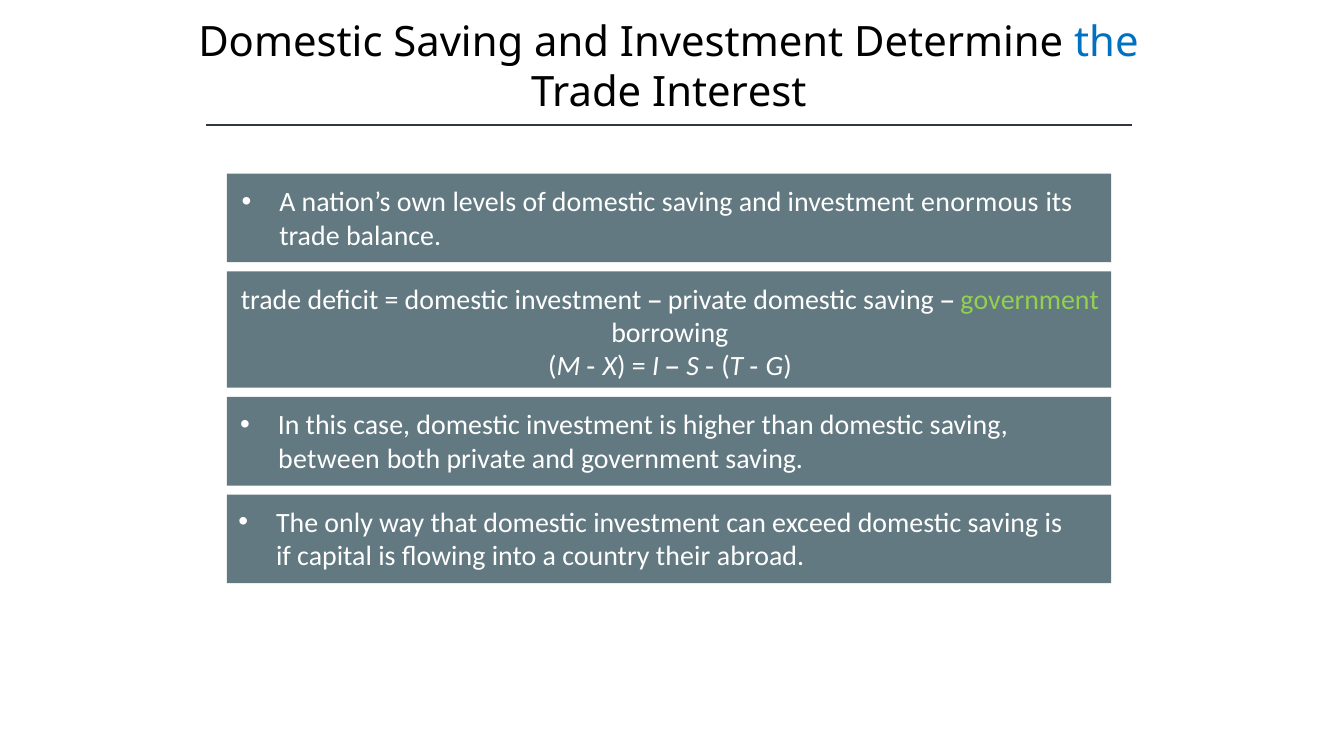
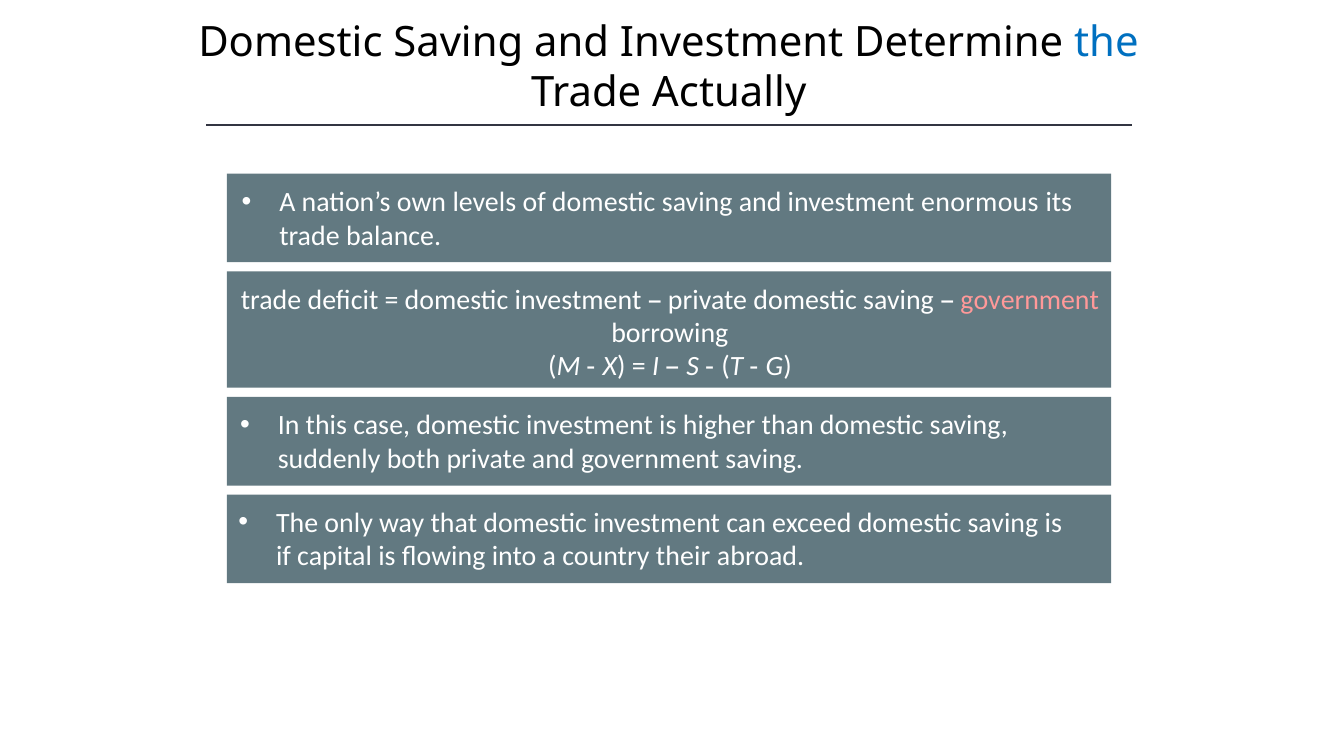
Interest: Interest -> Actually
government at (1030, 300) colour: light green -> pink
between: between -> suddenly
